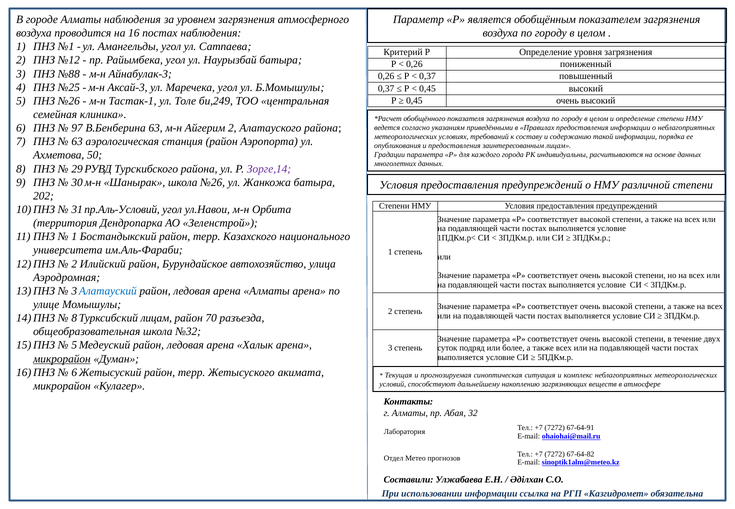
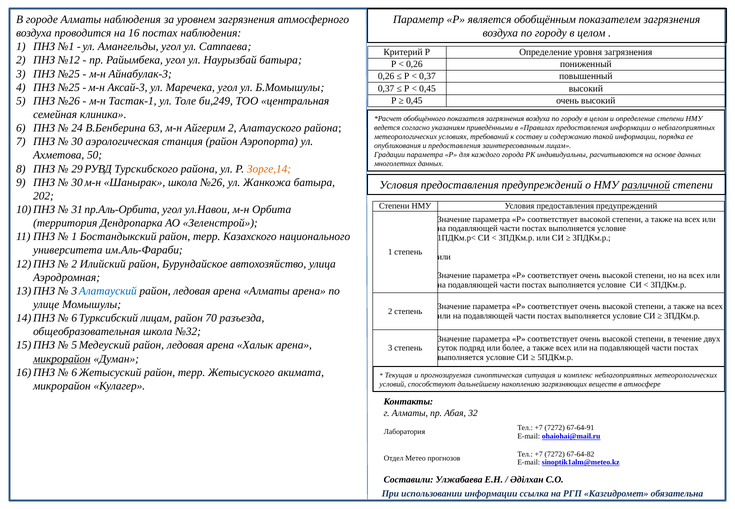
3 ПНЗ №88: №88 -> №25
97: 97 -> 24
63 at (77, 142): 63 -> 30
Зорге,14 colour: purple -> orange
различной underline: none -> present
пр.Аль-Условий: пр.Аль-Условий -> пр.Аль-Орбита
8 at (74, 318): 8 -> 6
